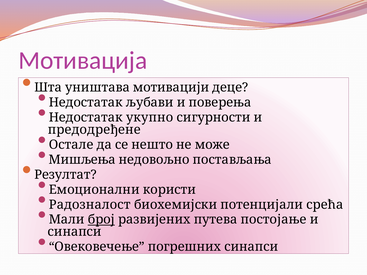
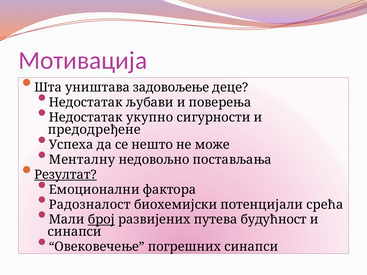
мотивацији: мотивацији -> задовољење
Остале: Остале -> Успеха
Мишљења: Мишљења -> Менталну
Резултат underline: none -> present
користи: користи -> фактора
постојање: постојање -> будућност
